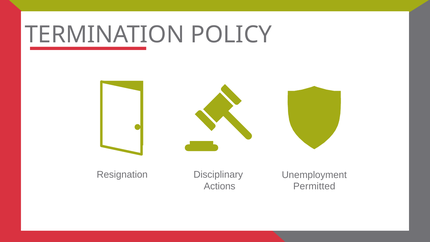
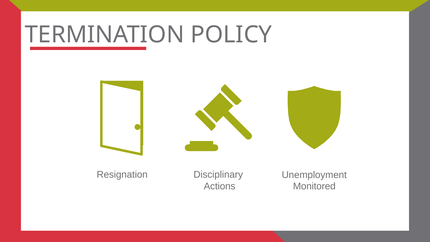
Permitted: Permitted -> Monitored
